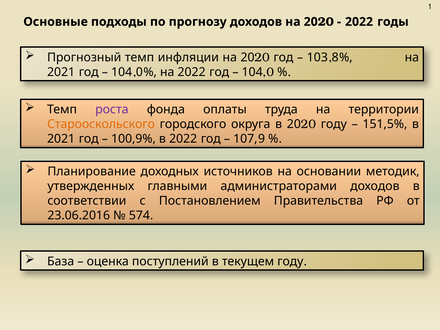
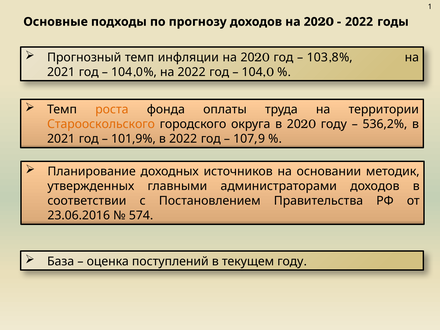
роста colour: purple -> orange
151,5%: 151,5% -> 536,2%
100,9%: 100,9% -> 101,9%
